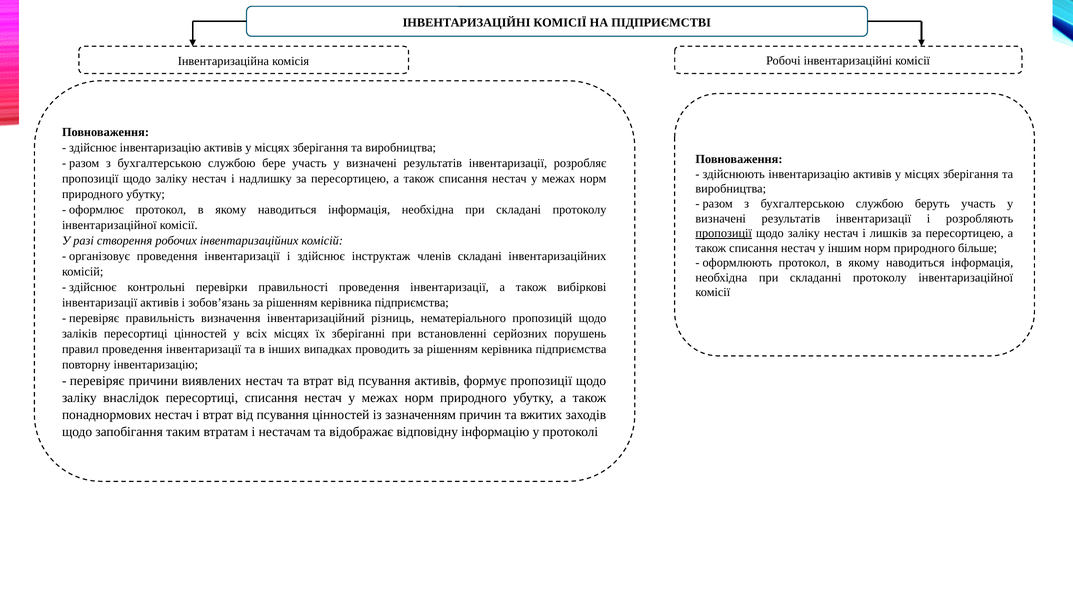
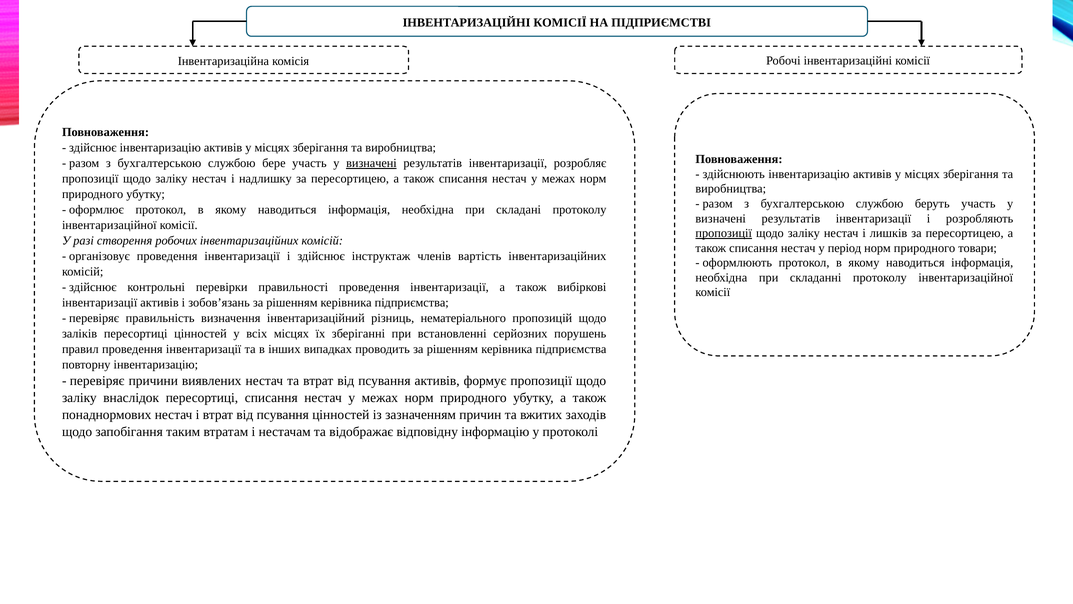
визначені at (371, 163) underline: none -> present
іншим: іншим -> період
більше: більше -> товари
членів складані: складані -> вартість
